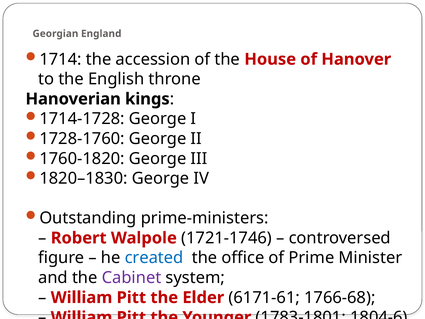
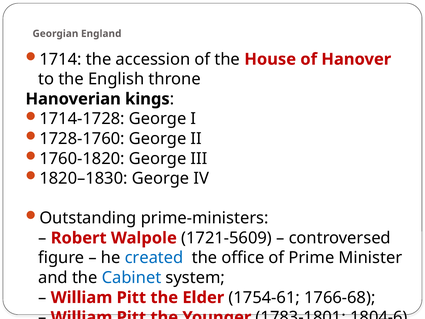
1721-1746: 1721-1746 -> 1721-5609
Cabinet colour: purple -> blue
6171-61: 6171-61 -> 1754-61
